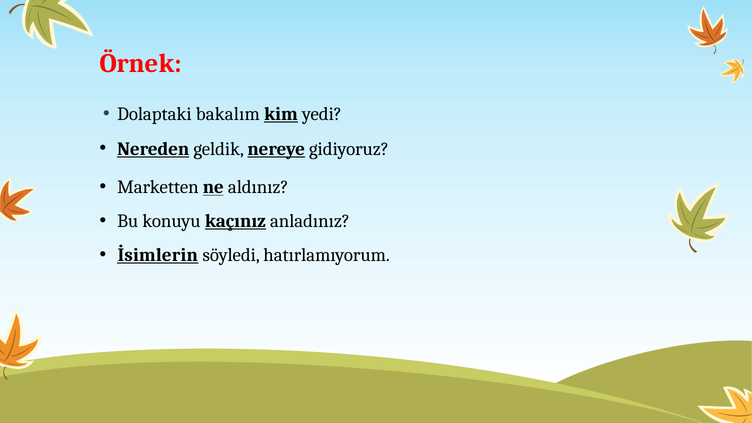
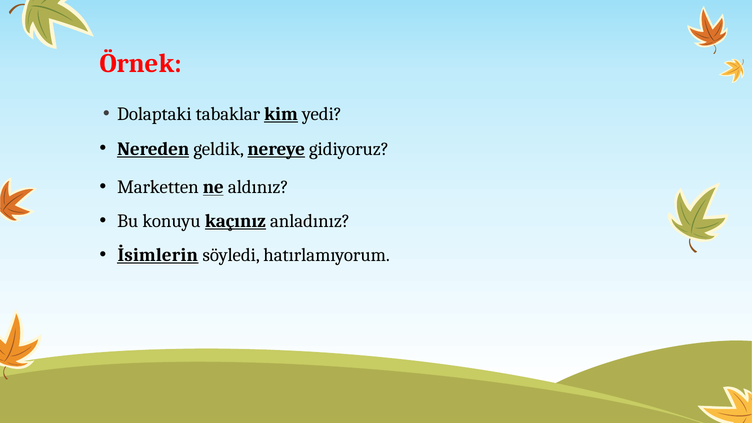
bakalım: bakalım -> tabaklar
